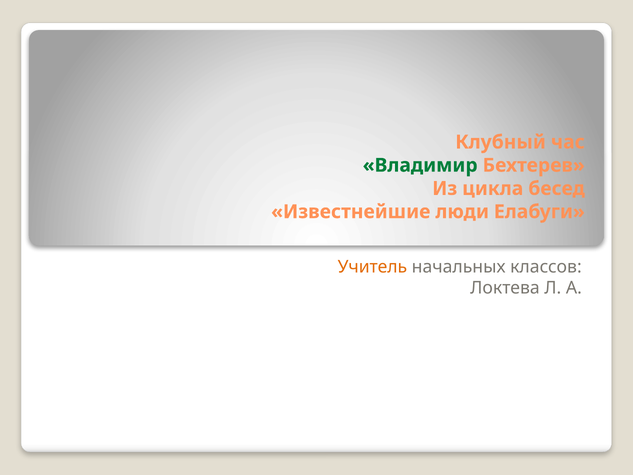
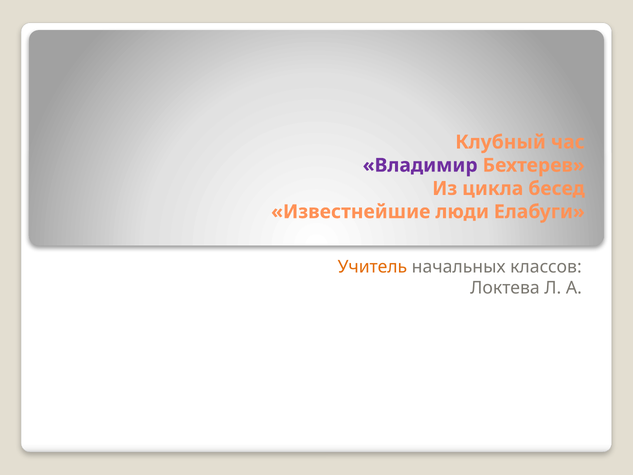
Владимир colour: green -> purple
